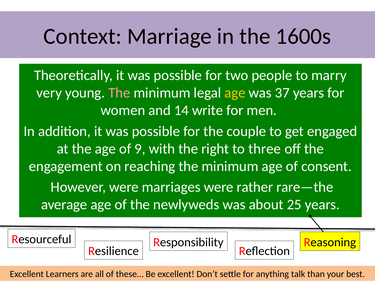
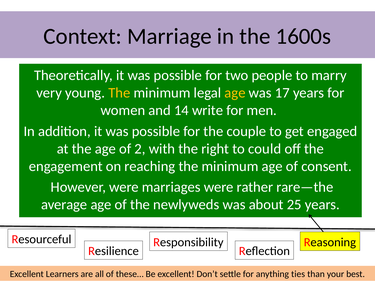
The at (119, 93) colour: pink -> yellow
37: 37 -> 17
9: 9 -> 2
three: three -> could
talk: talk -> ties
